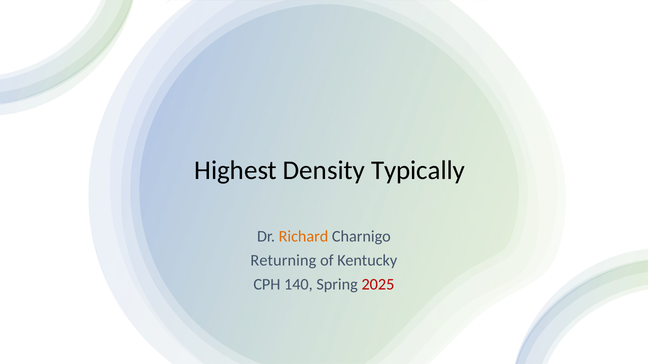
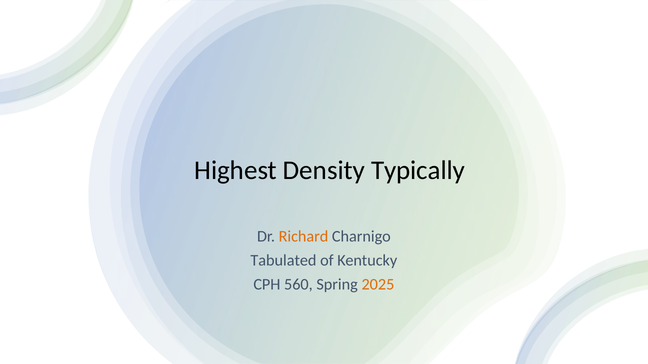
Returning: Returning -> Tabulated
140: 140 -> 560
2025 colour: red -> orange
